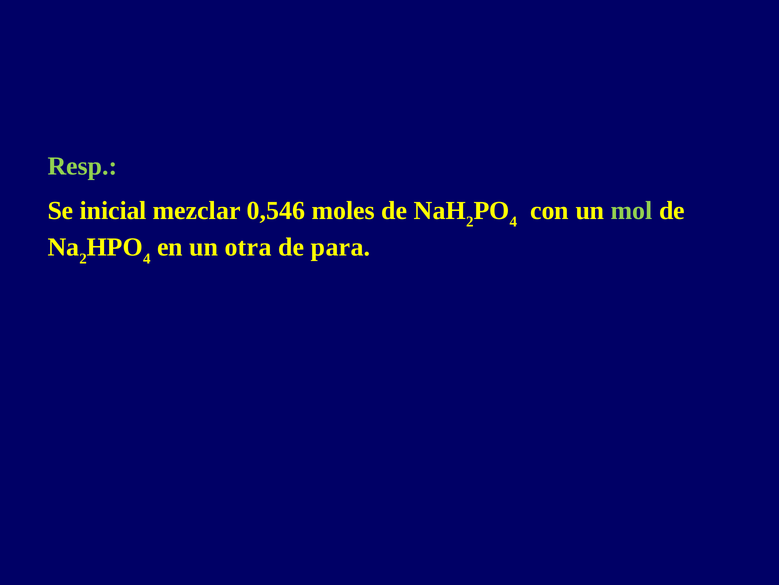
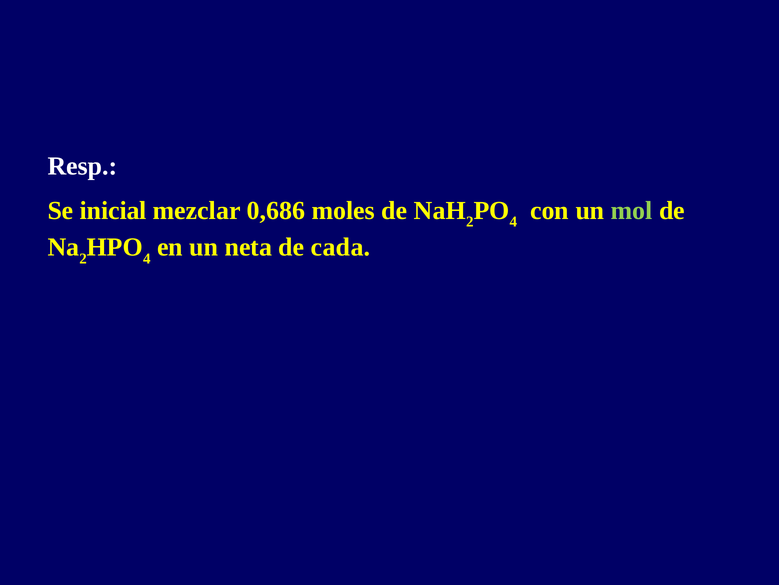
Resp colour: light green -> white
0,546: 0,546 -> 0,686
otra: otra -> neta
para: para -> cada
